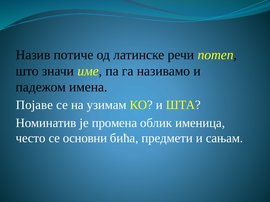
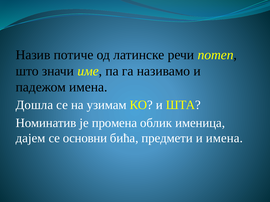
Појаве: Појаве -> Дошла
често: често -> дајем
и сањам: сањам -> имена
